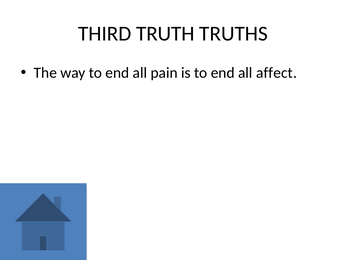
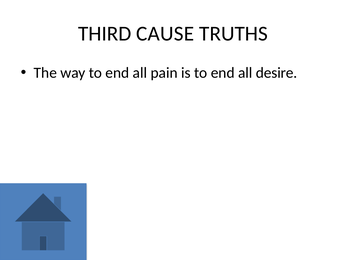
TRUTH: TRUTH -> CAUSE
affect: affect -> desire
